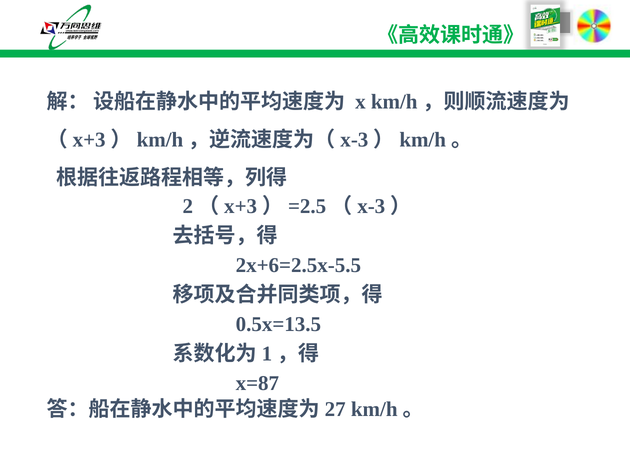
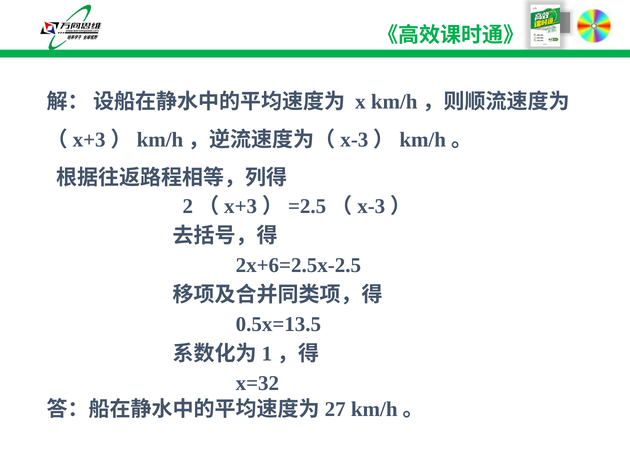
2x+6=2.5x-5.5: 2x+6=2.5x-5.5 -> 2x+6=2.5x-2.5
x=87: x=87 -> x=32
